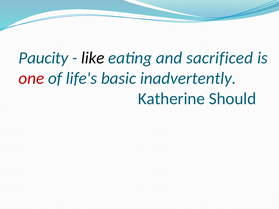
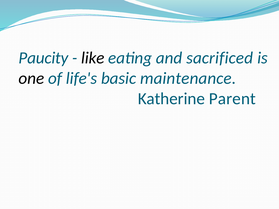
one colour: red -> black
inadvertently: inadvertently -> maintenance
Should: Should -> Parent
